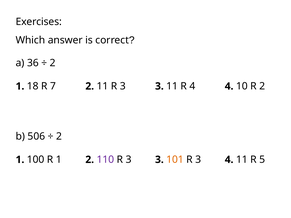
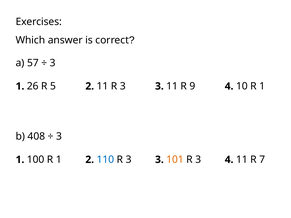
36: 36 -> 57
2 at (53, 63): 2 -> 3
18: 18 -> 26
7: 7 -> 5
R 4: 4 -> 9
10 R 2: 2 -> 1
506: 506 -> 408
2 at (59, 137): 2 -> 3
110 colour: purple -> blue
5: 5 -> 7
